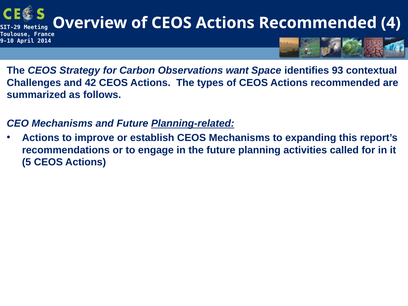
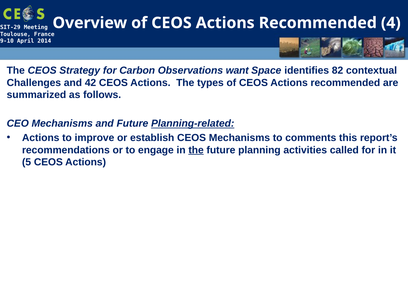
93: 93 -> 82
expanding: expanding -> comments
the at (196, 150) underline: none -> present
